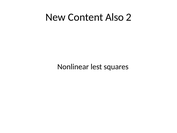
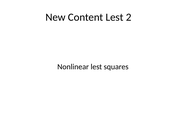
Content Also: Also -> Lest
